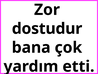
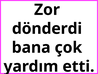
dostudur: dostudur -> dönderdi
